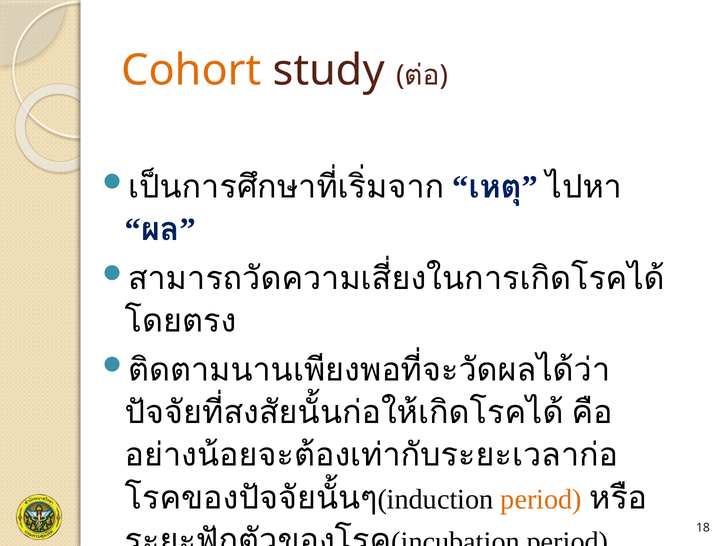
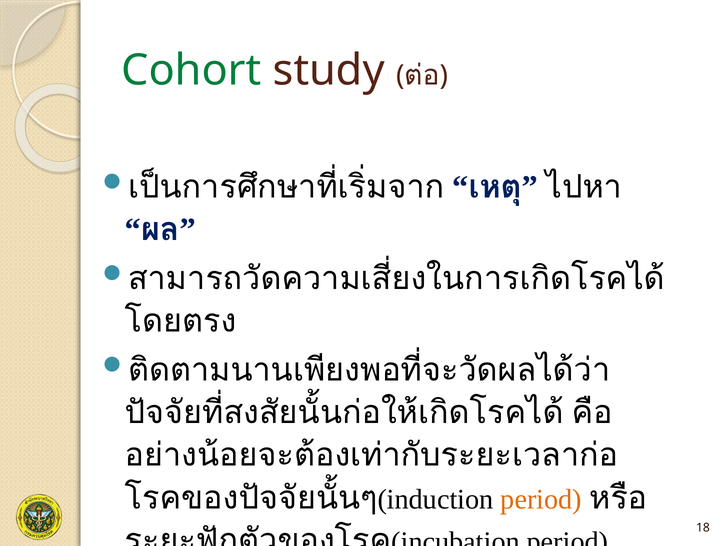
Cohort colour: orange -> green
